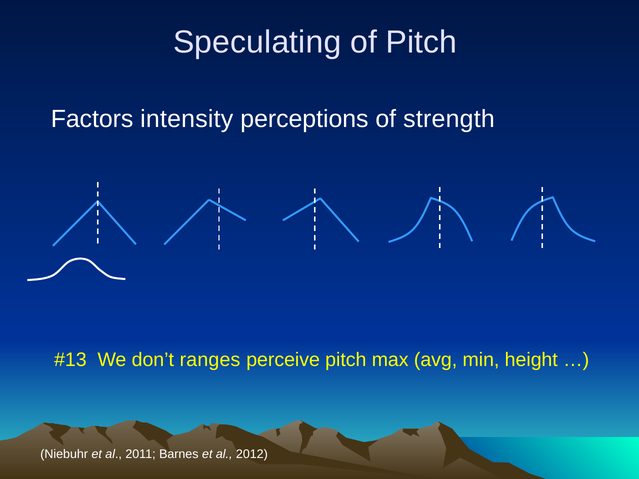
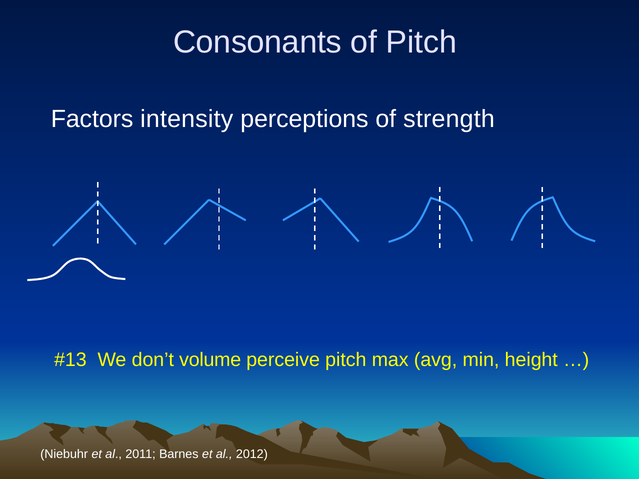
Speculating: Speculating -> Consonants
ranges: ranges -> volume
